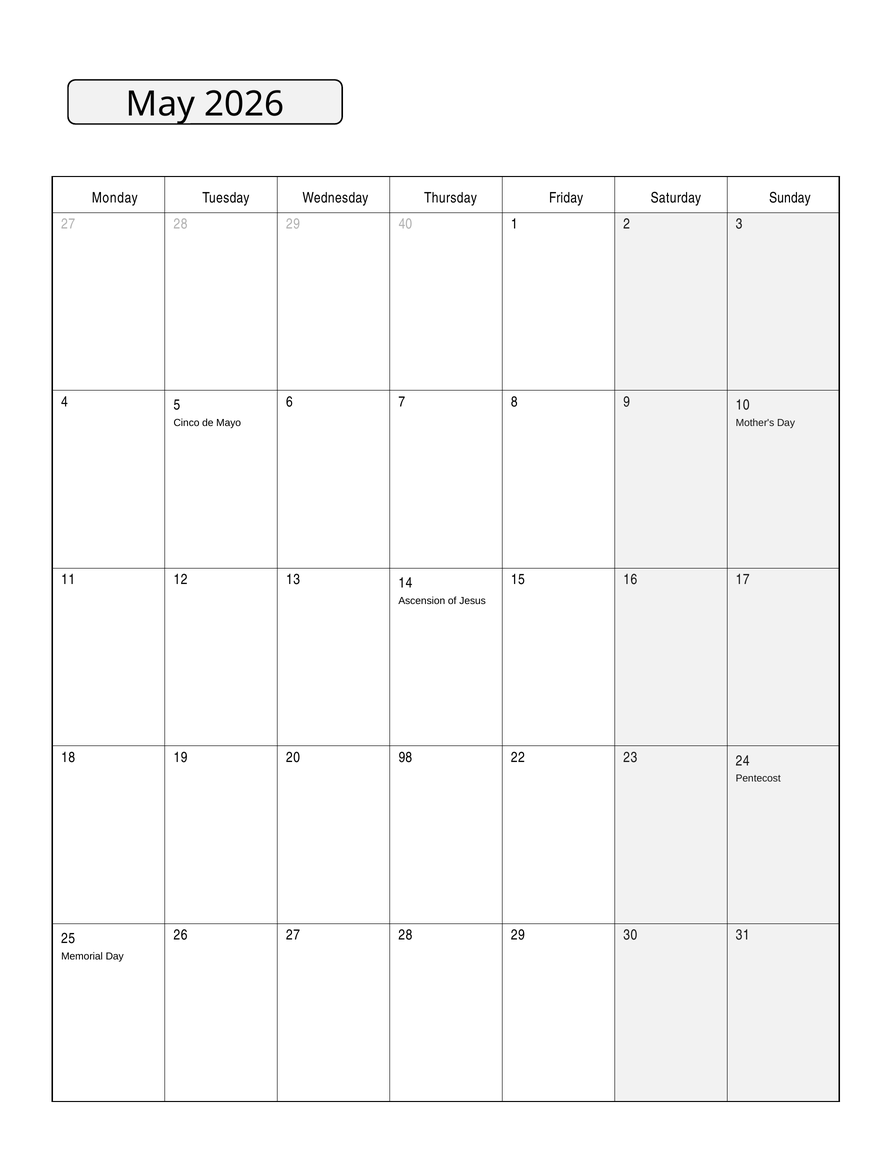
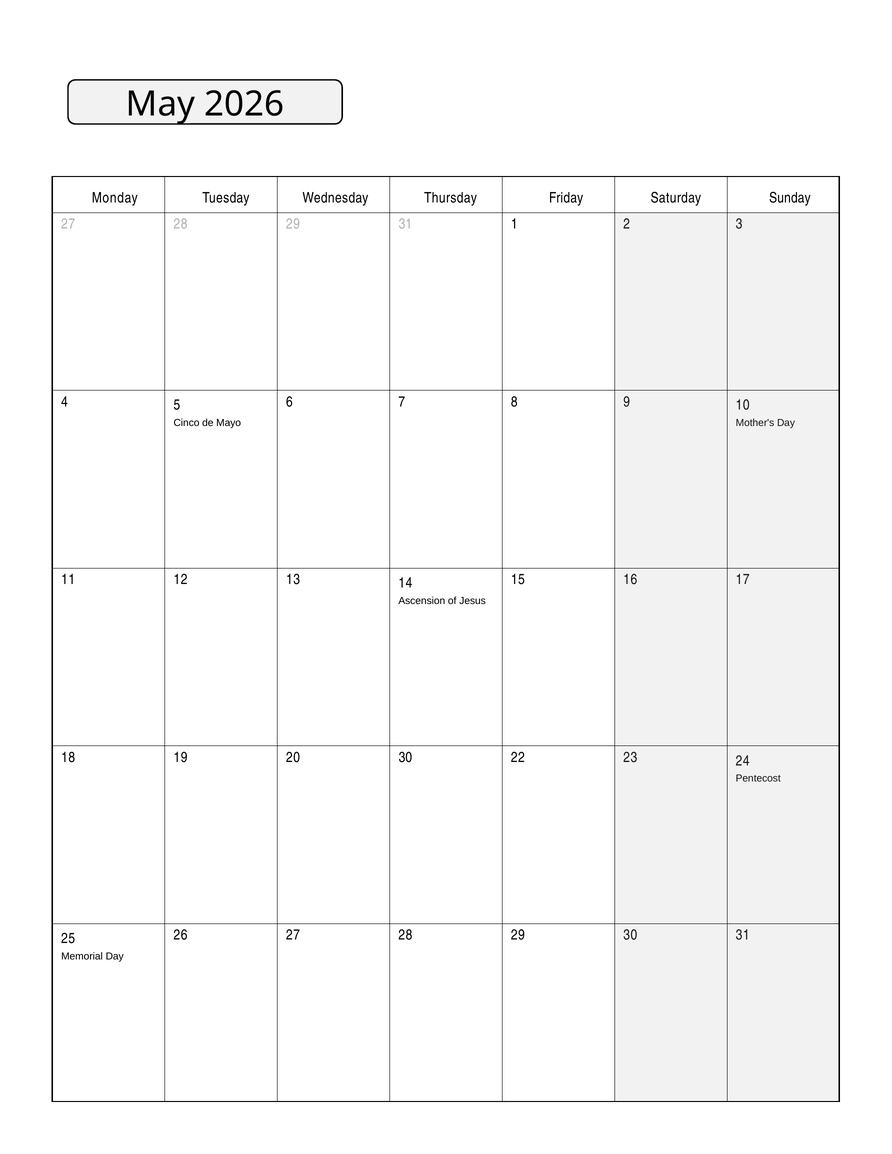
29 40: 40 -> 31
20 98: 98 -> 30
